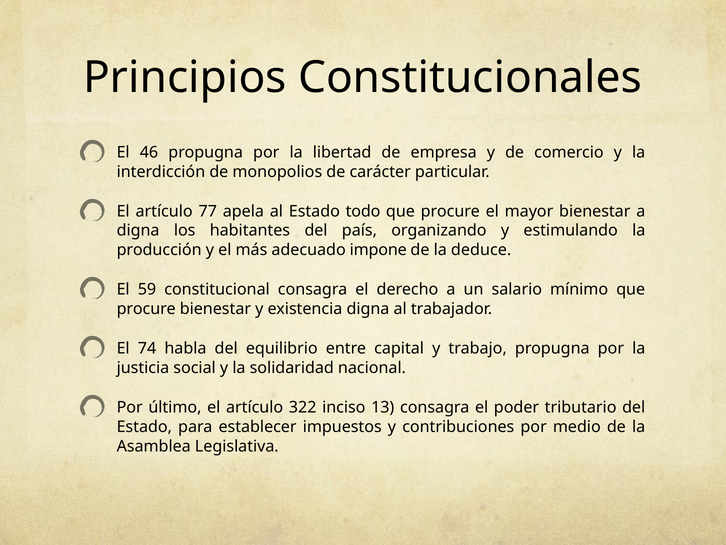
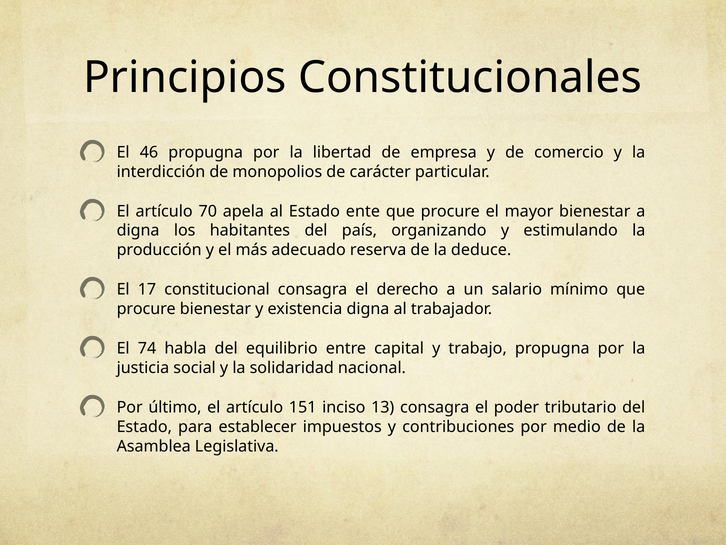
77: 77 -> 70
todo: todo -> ente
impone: impone -> reserva
59: 59 -> 17
322: 322 -> 151
